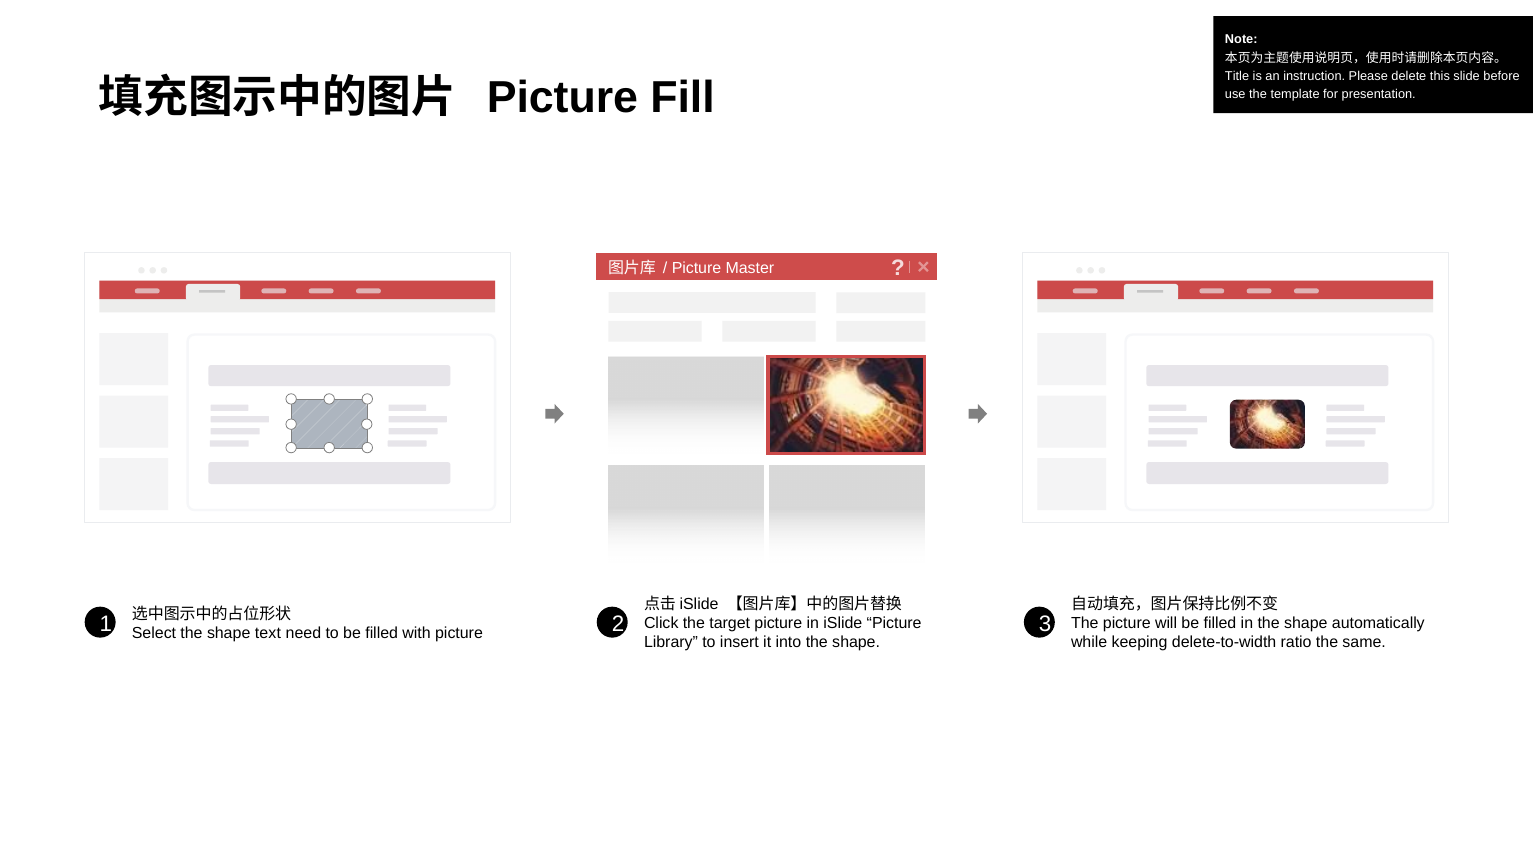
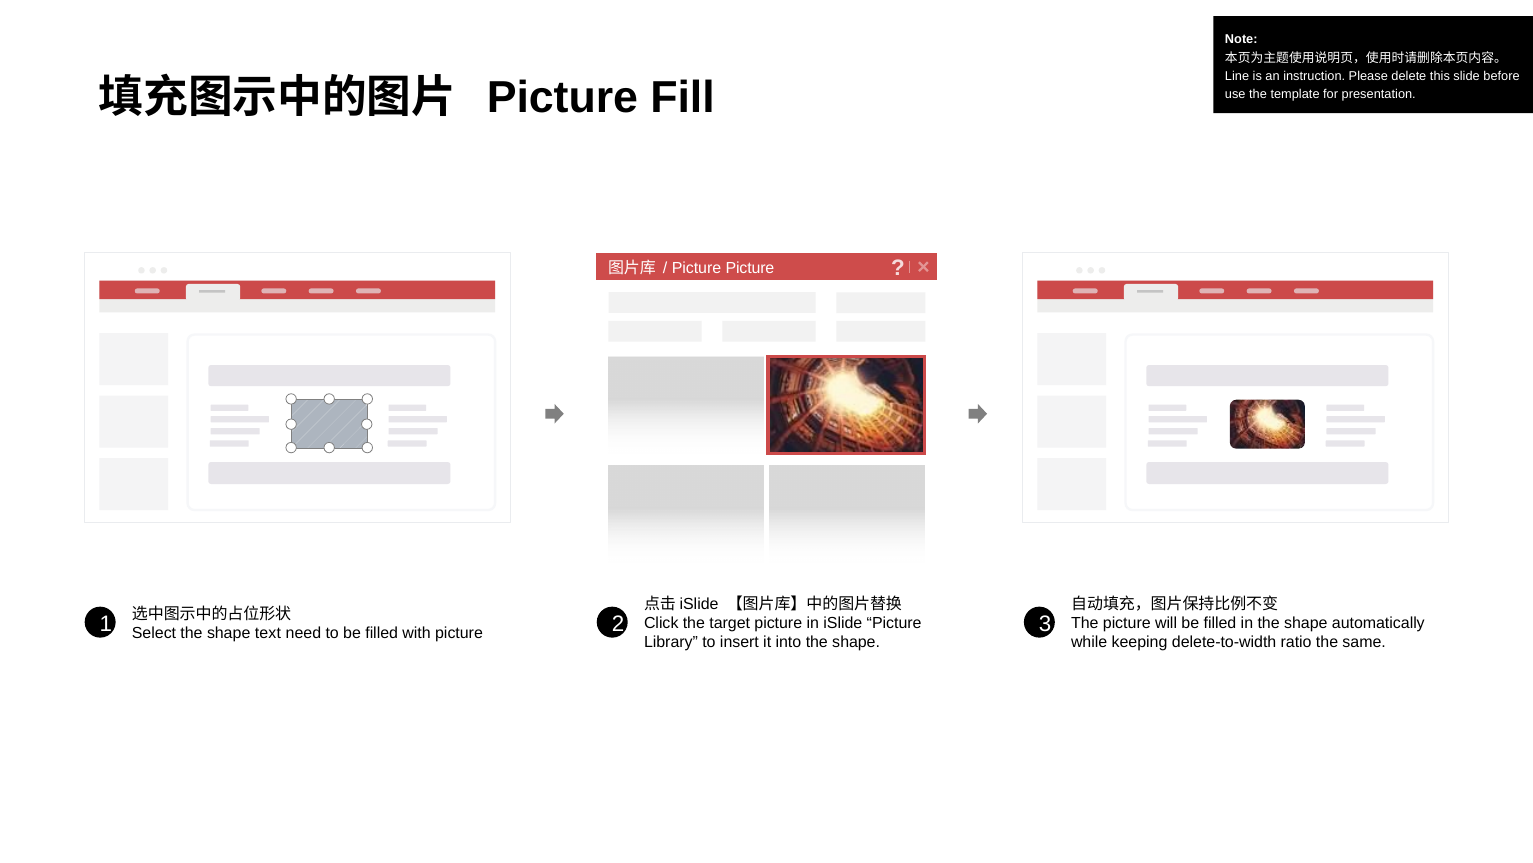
Title: Title -> Line
Picture Master: Master -> Picture
